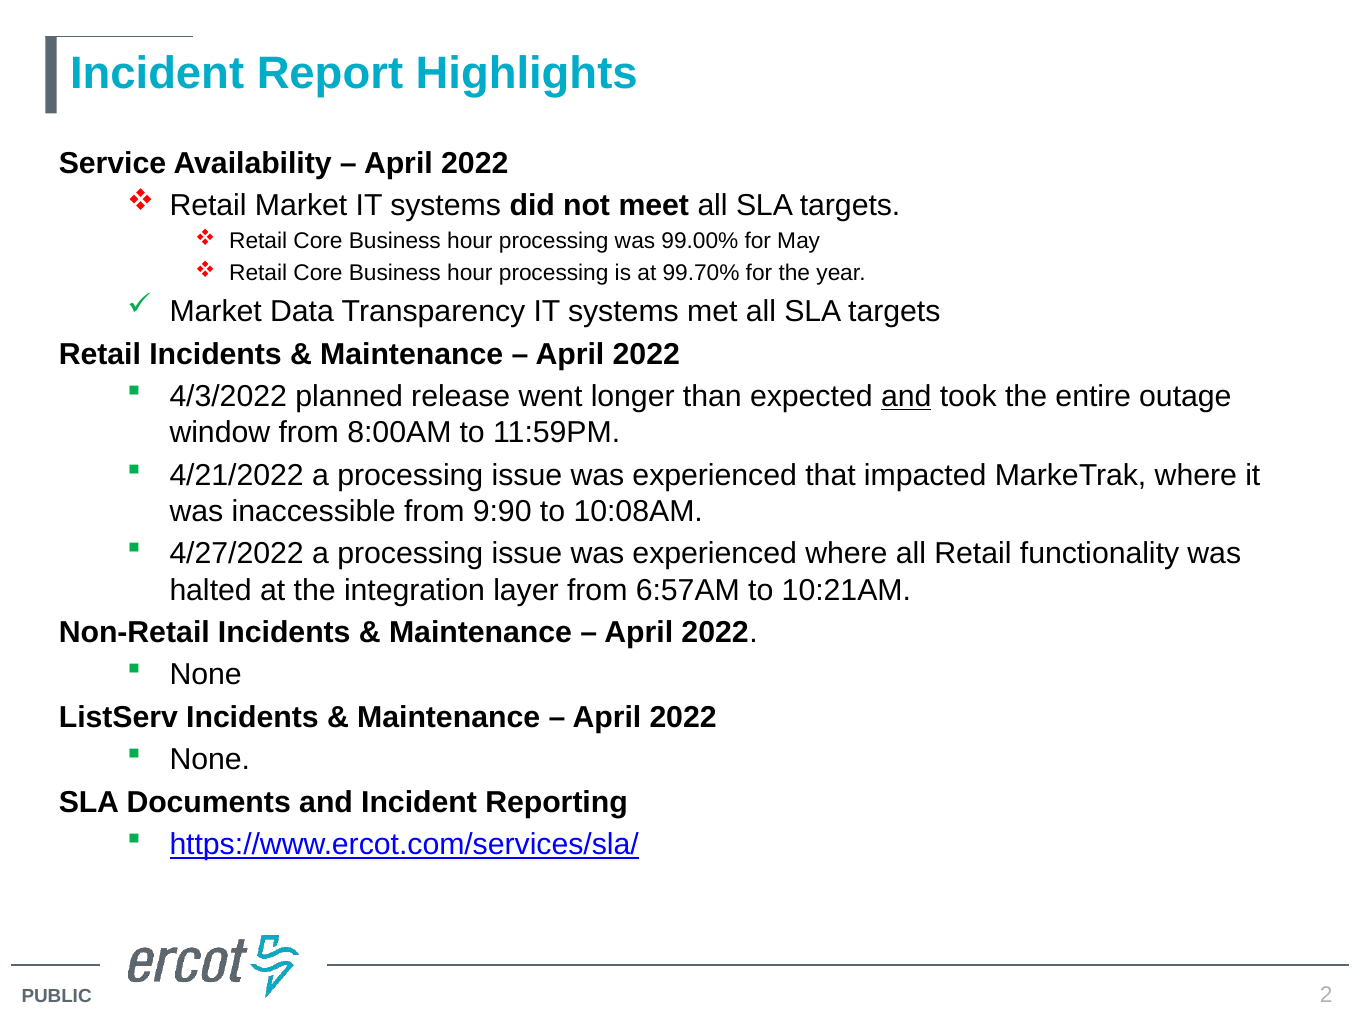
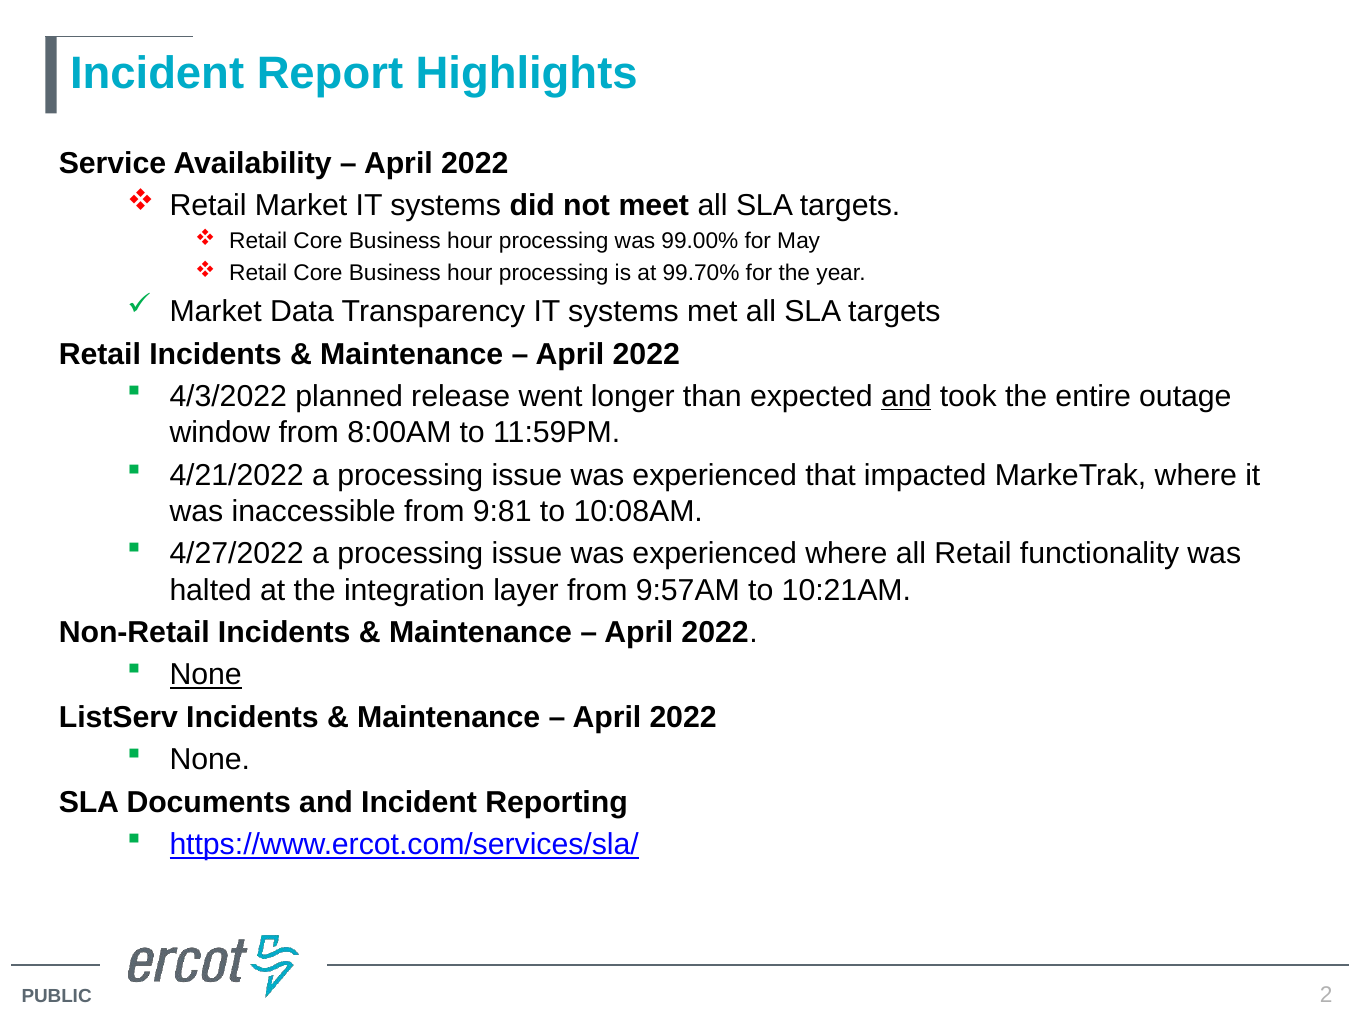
9:90: 9:90 -> 9:81
6:57AM: 6:57AM -> 9:57AM
None at (206, 675) underline: none -> present
